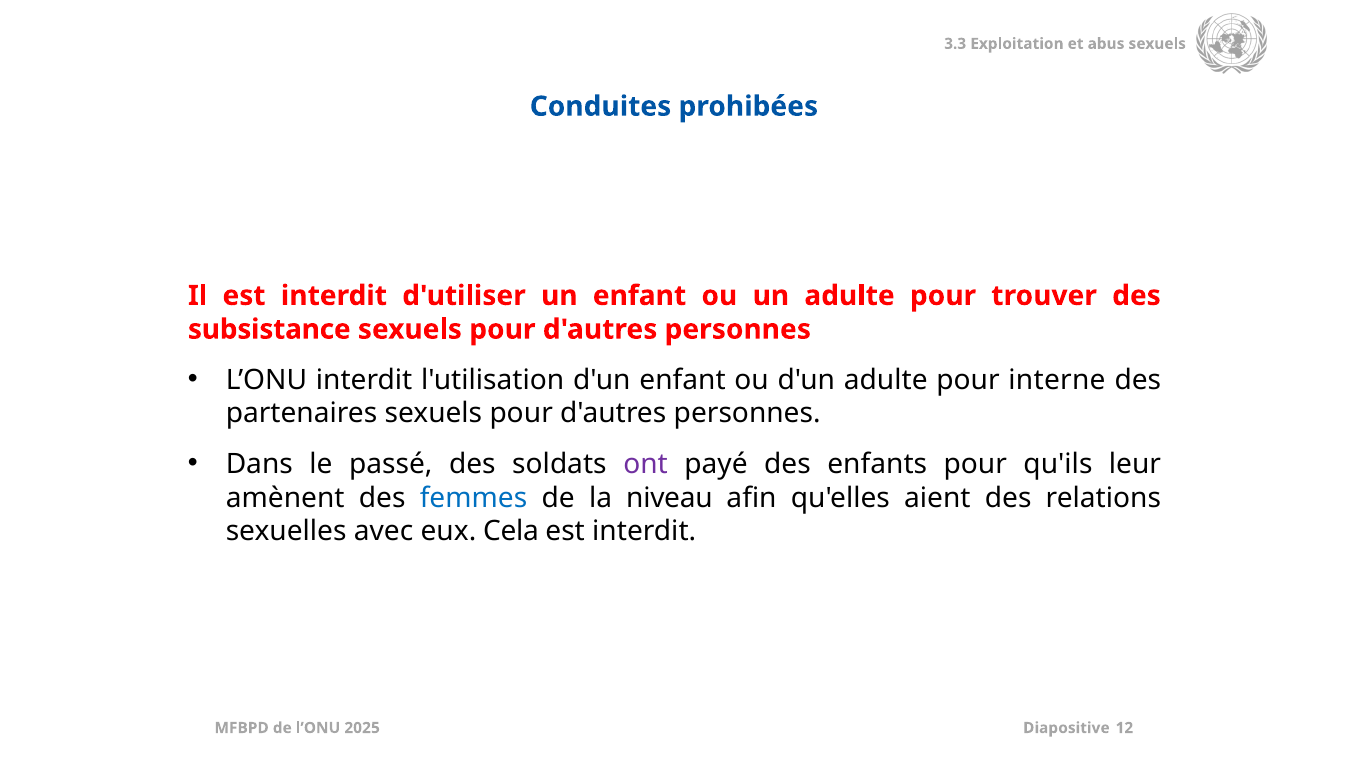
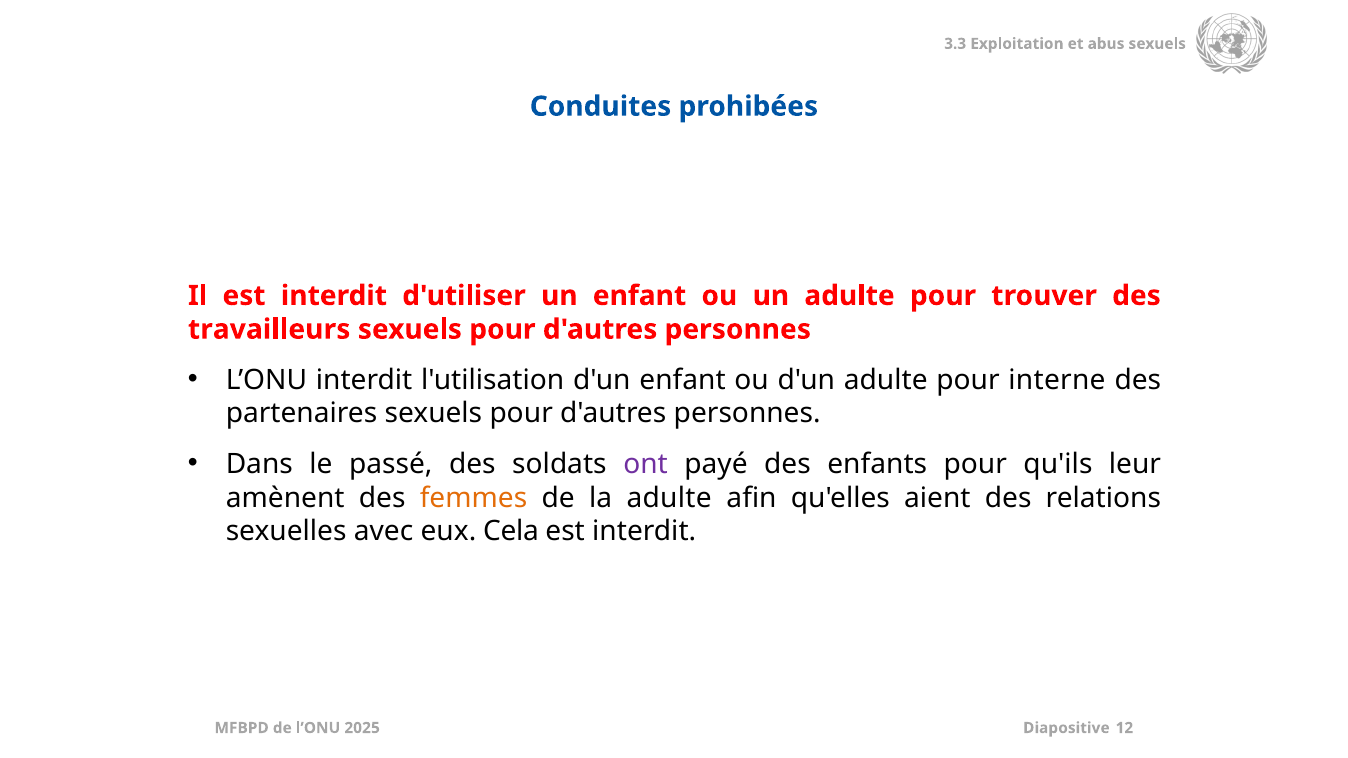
subsistance: subsistance -> travailleurs
femmes colour: blue -> orange
la niveau: niveau -> adulte
